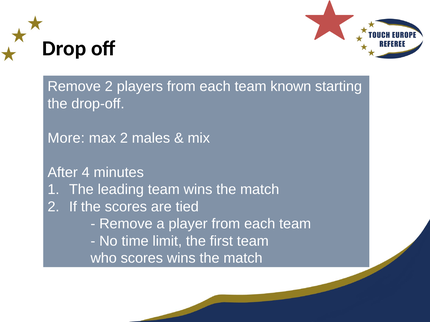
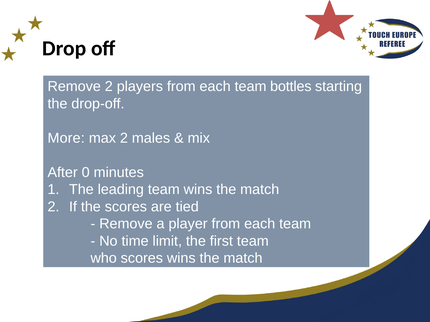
known: known -> bottles
4: 4 -> 0
